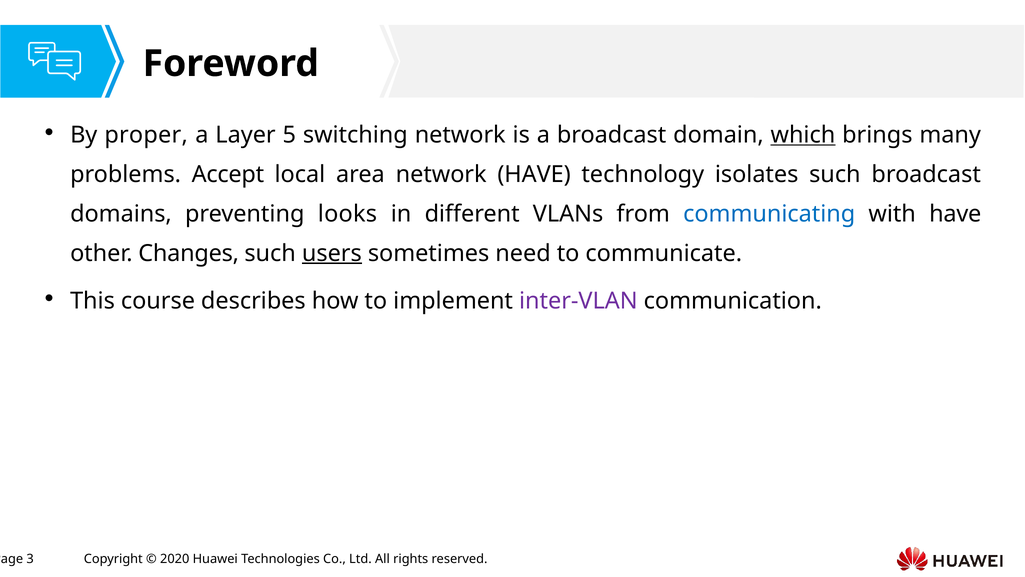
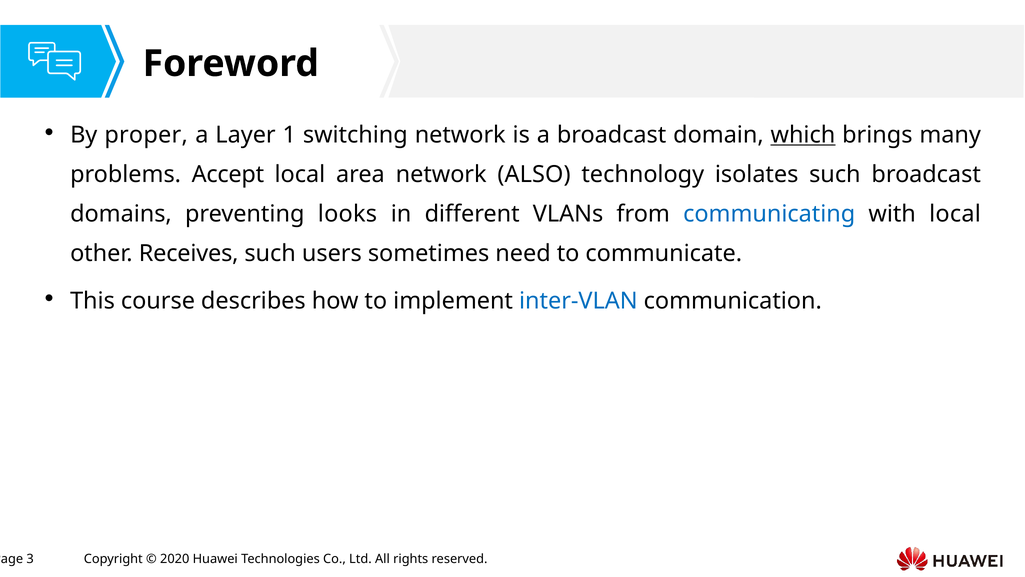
5: 5 -> 1
network HAVE: HAVE -> ALSO
with have: have -> local
Changes: Changes -> Receives
users underline: present -> none
inter-VLAN colour: purple -> blue
